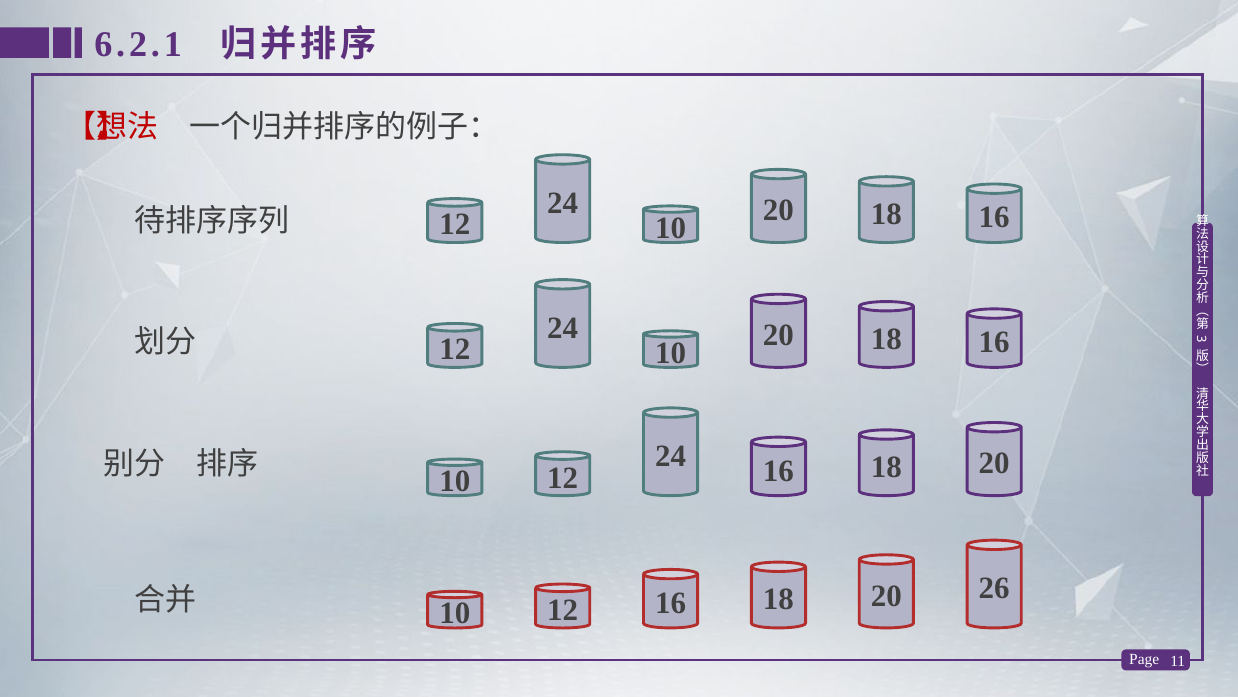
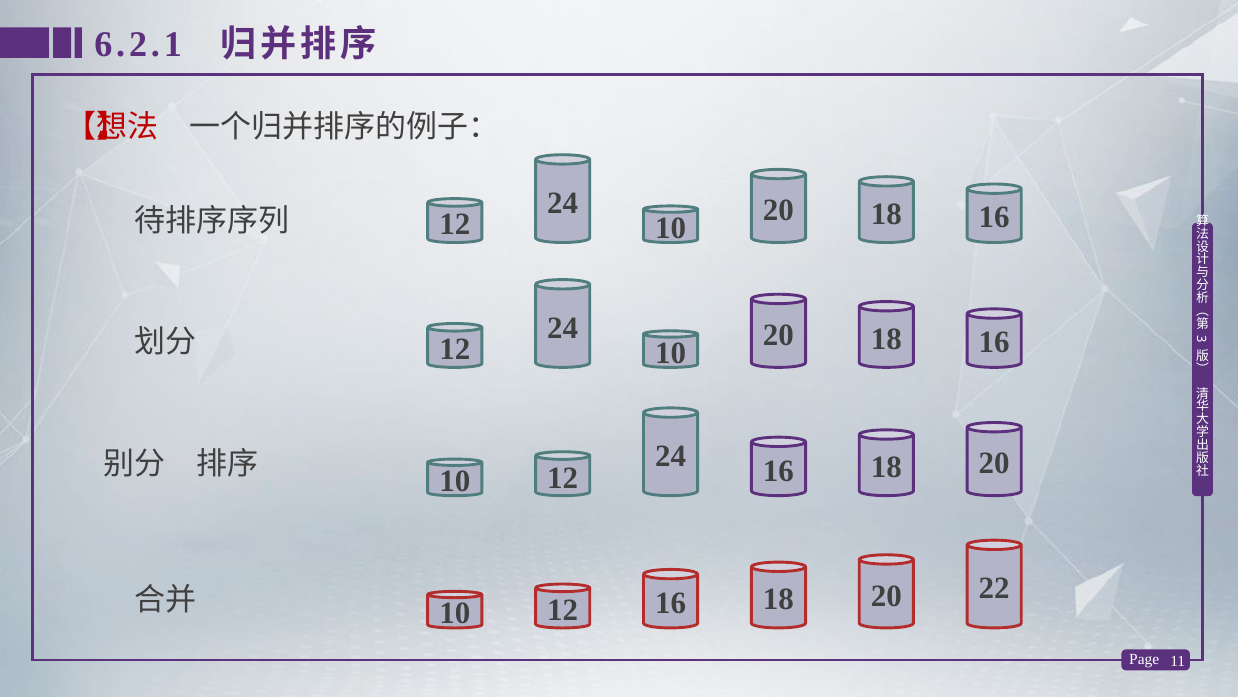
26: 26 -> 22
